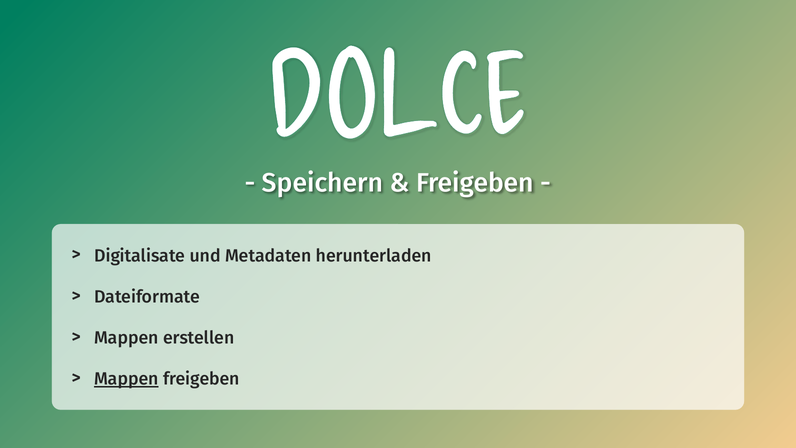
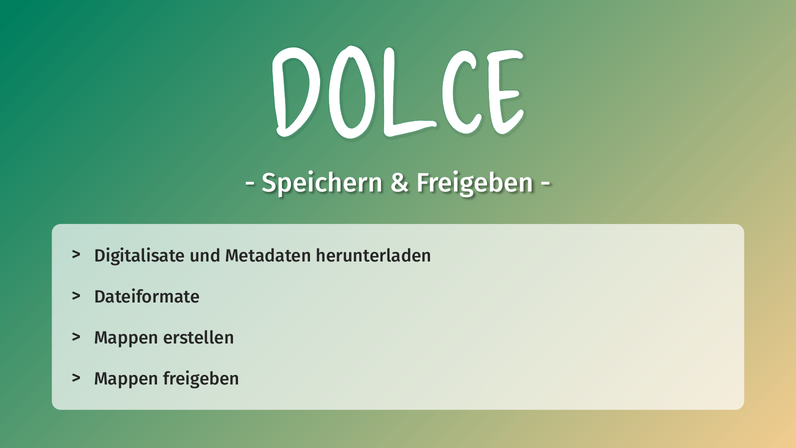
Mappen at (126, 379) underline: present -> none
